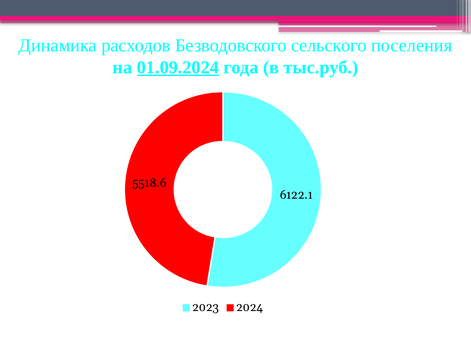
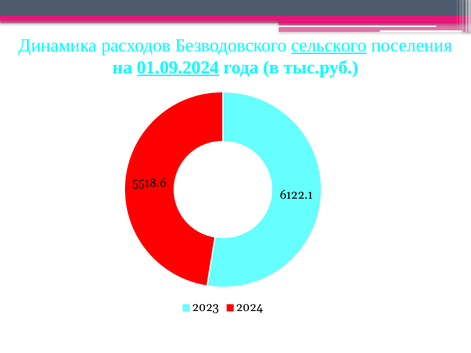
сельского underline: none -> present
